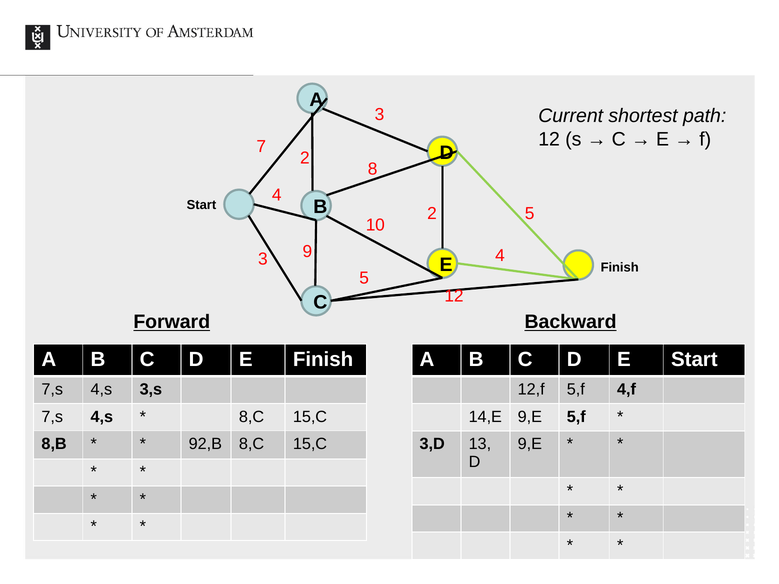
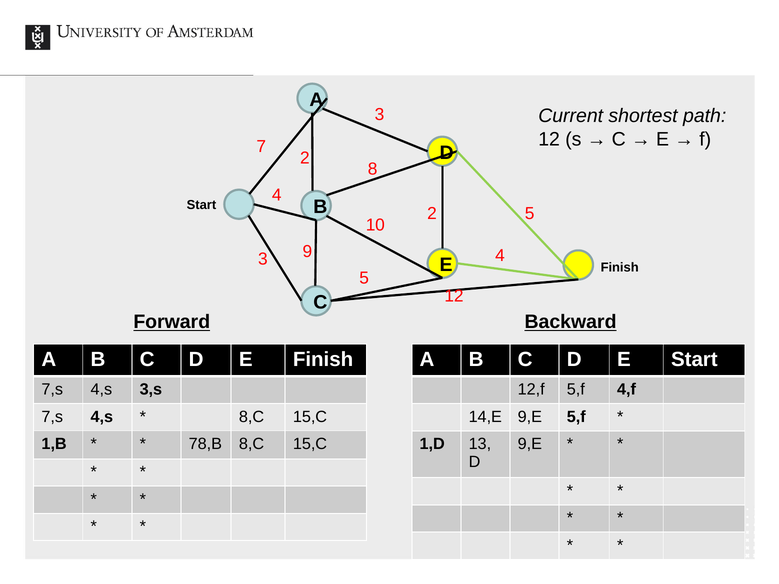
8,B: 8,B -> 1,B
92,B: 92,B -> 78,B
3,D: 3,D -> 1,D
